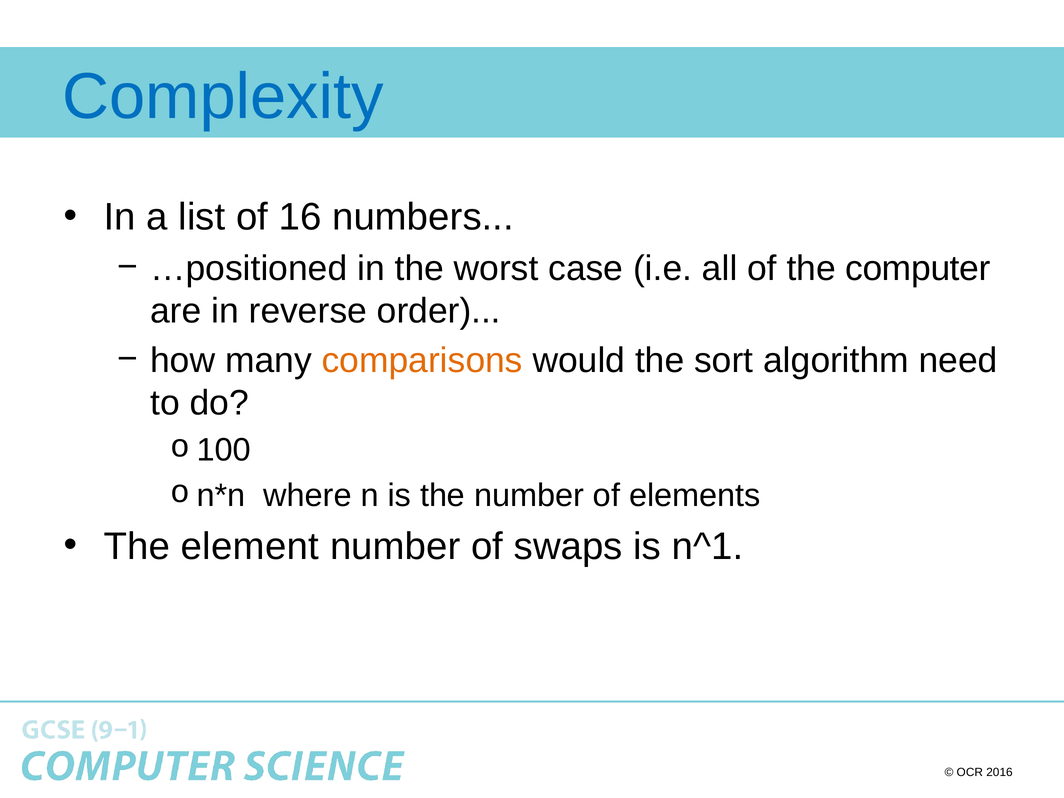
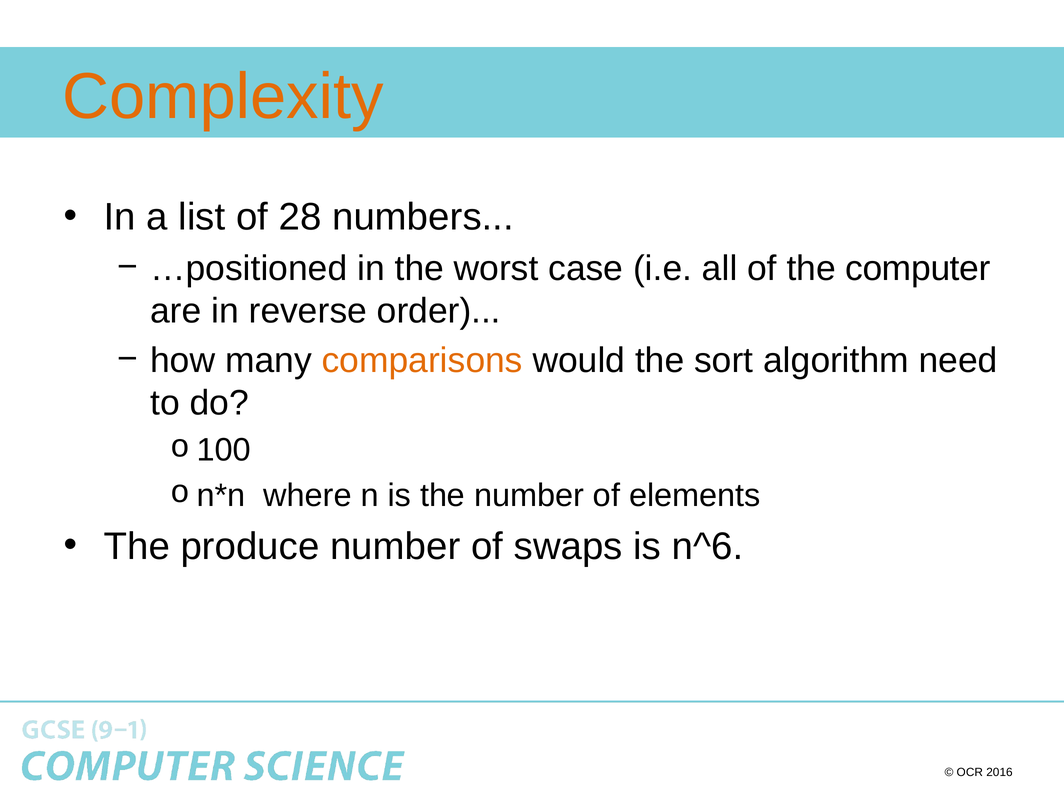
Complexity colour: blue -> orange
16: 16 -> 28
element: element -> produce
n^1: n^1 -> n^6
